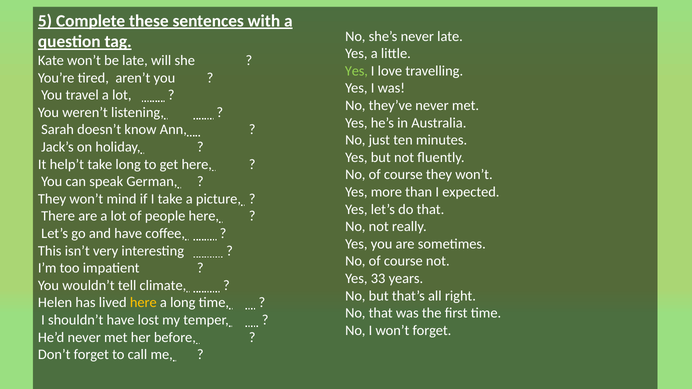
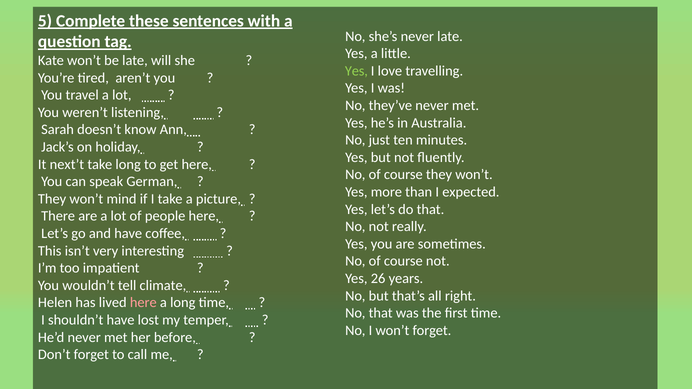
help’t: help’t -> next’t
33: 33 -> 26
here at (143, 303) colour: yellow -> pink
